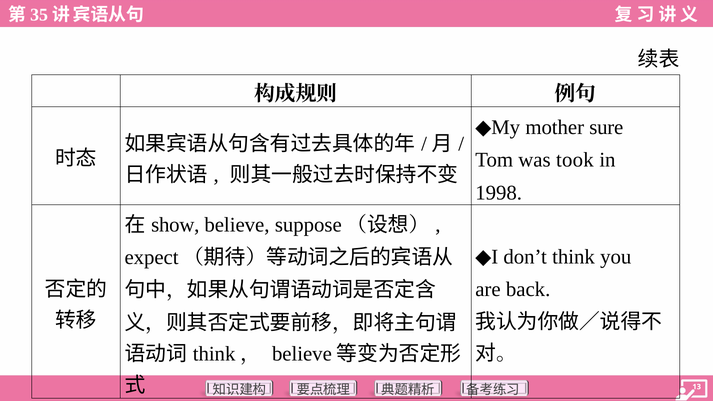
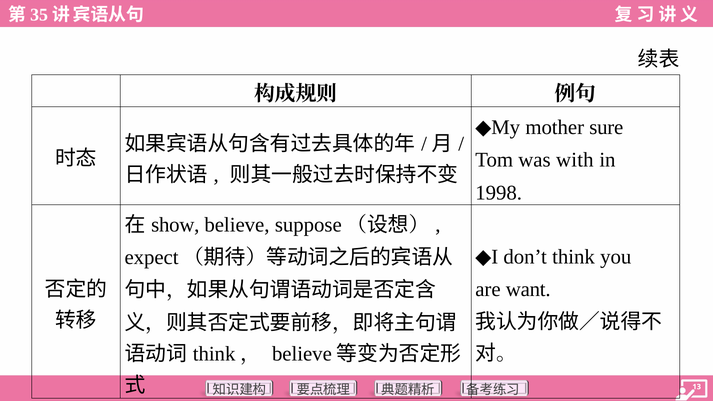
took: took -> with
back: back -> want
